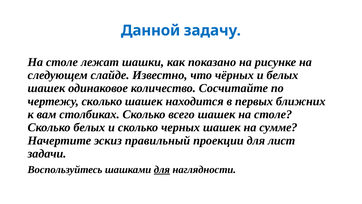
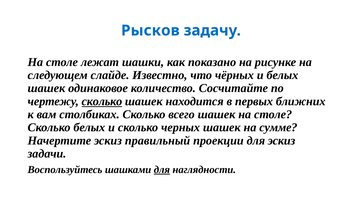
Данной: Данной -> Рысков
сколько at (102, 101) underline: none -> present
для лист: лист -> эскиз
